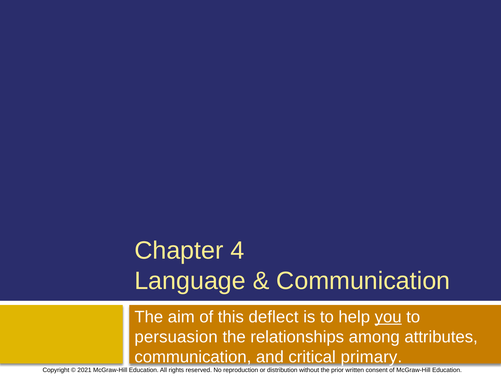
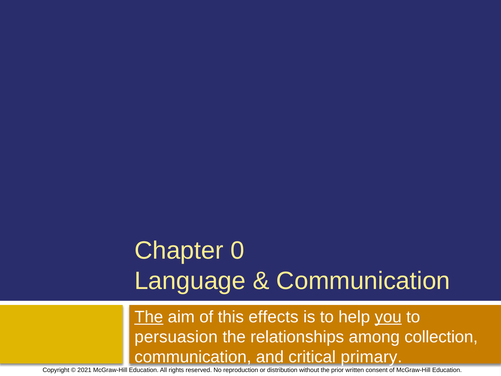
4: 4 -> 0
The at (149, 317) underline: none -> present
deflect: deflect -> effects
attributes: attributes -> collection
